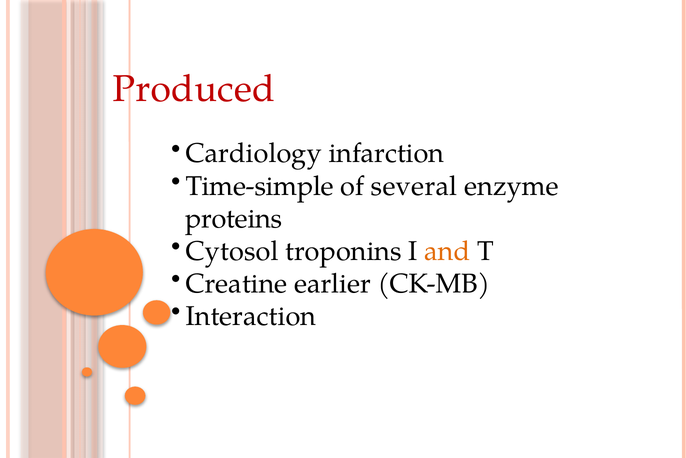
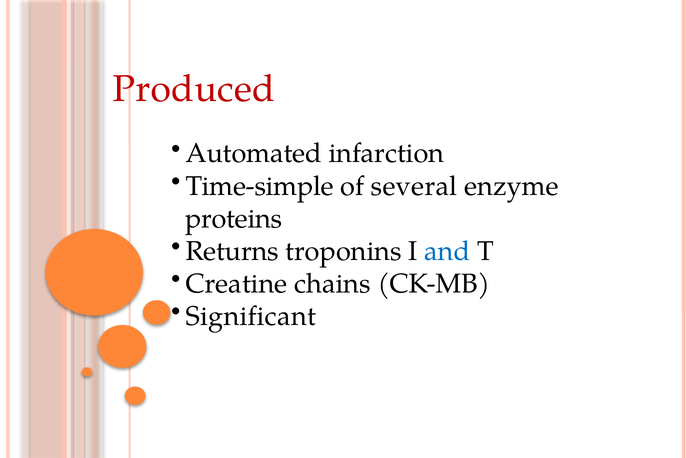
Cardiology: Cardiology -> Automated
Cytosol: Cytosol -> Returns
and colour: orange -> blue
earlier: earlier -> chains
Interaction: Interaction -> Significant
